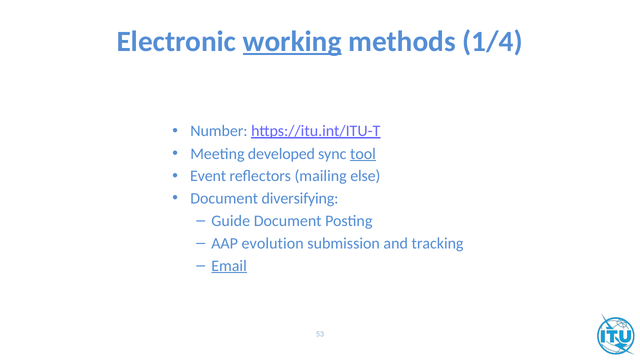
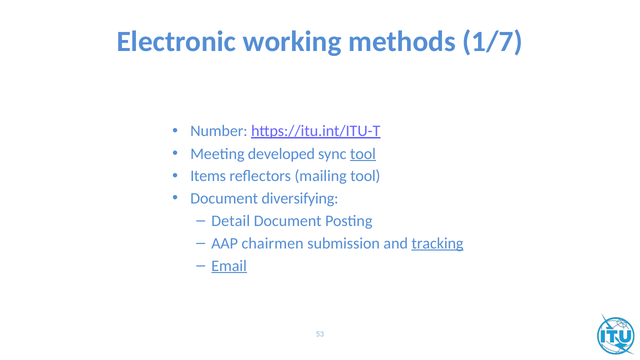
working underline: present -> none
1/4: 1/4 -> 1/7
Event: Event -> Items
mailing else: else -> tool
Guide: Guide -> Detail
evolution: evolution -> chairmen
tracking underline: none -> present
